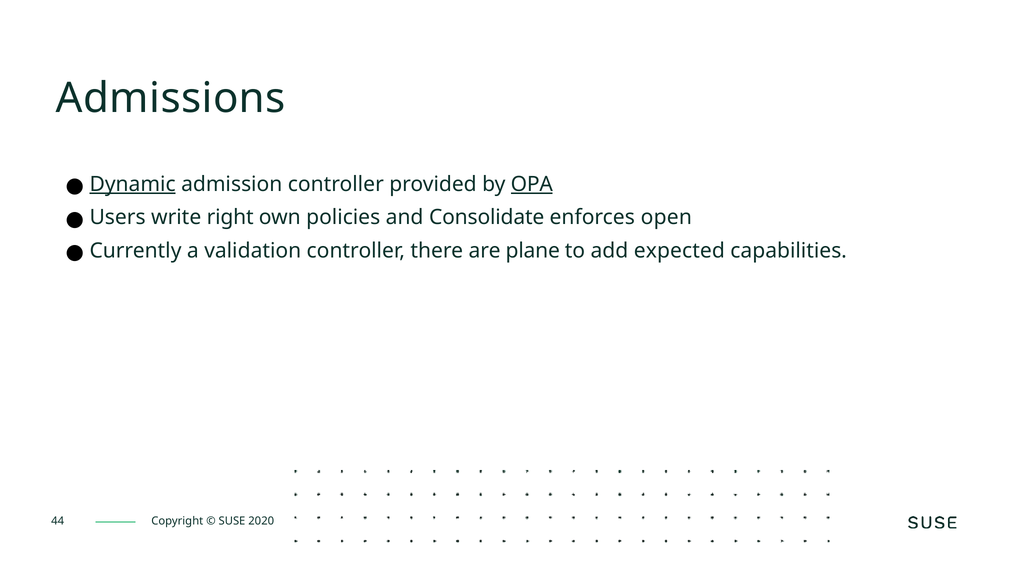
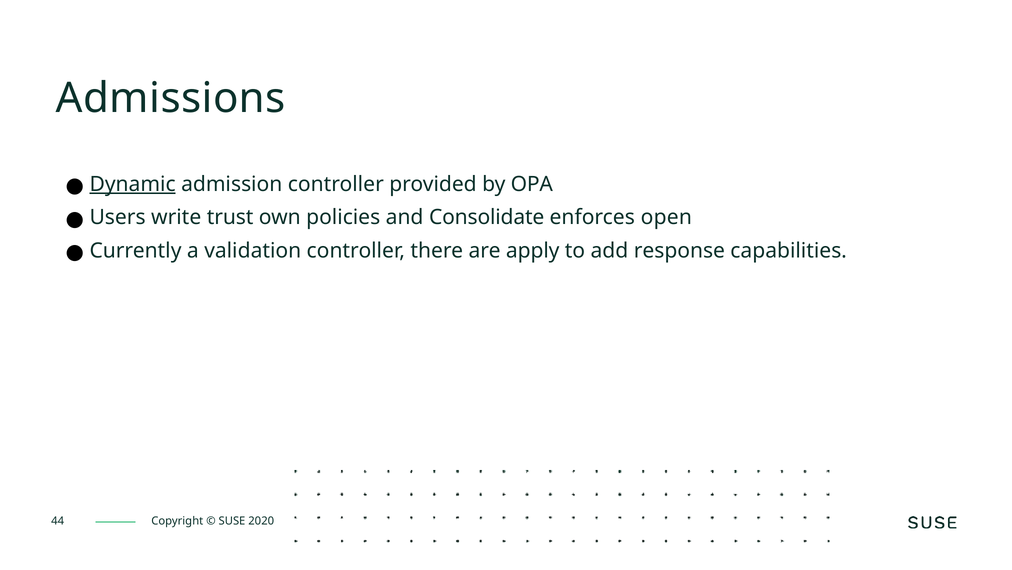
OPA underline: present -> none
right: right -> trust
plane: plane -> apply
expected: expected -> response
